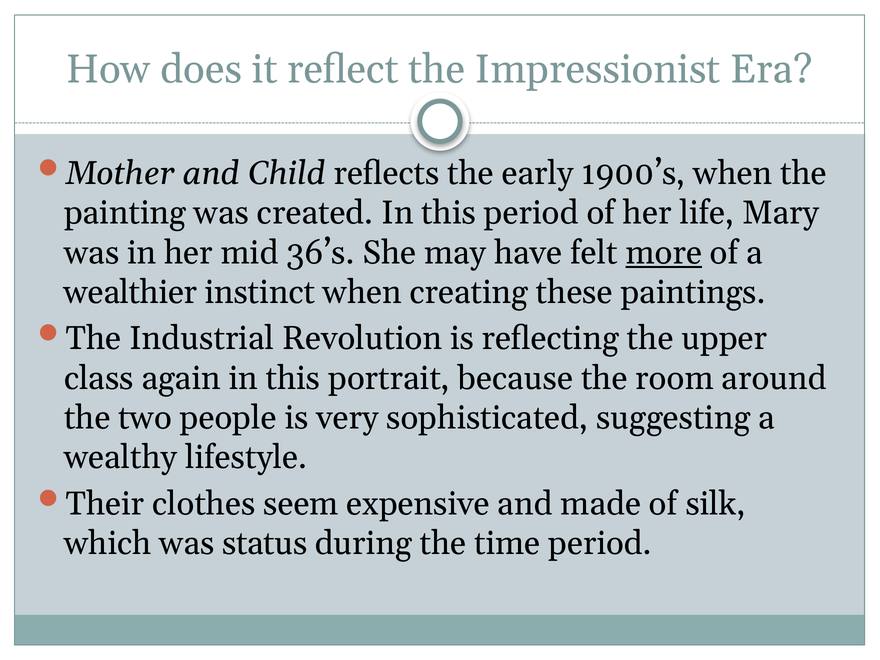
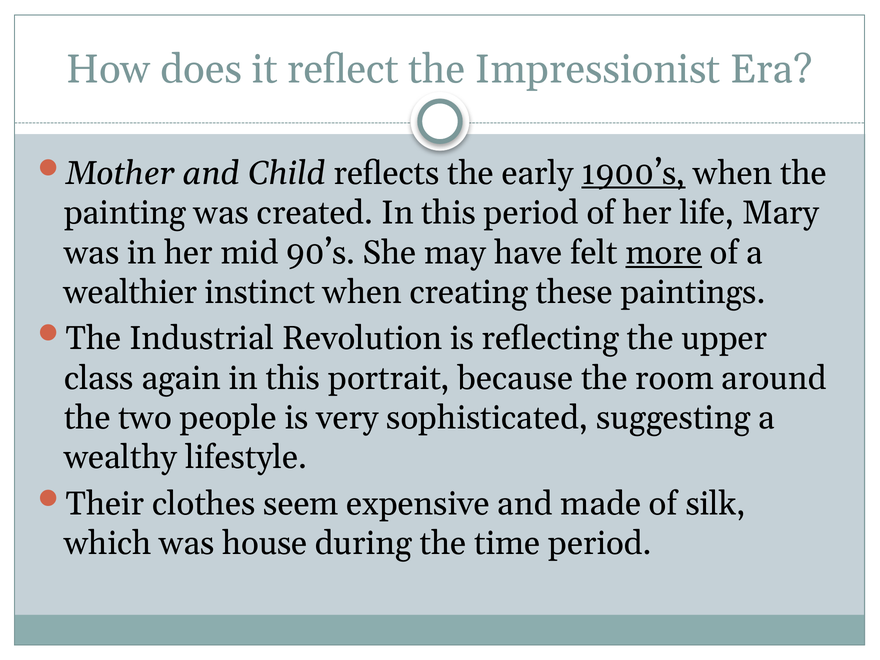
1900’s underline: none -> present
36’s: 36’s -> 90’s
status: status -> house
